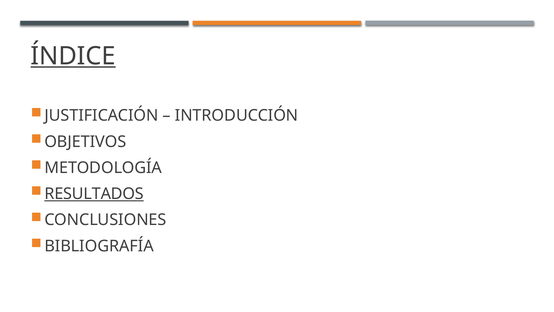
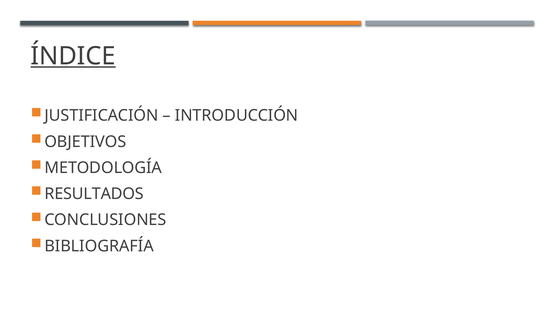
RESULTADOS underline: present -> none
